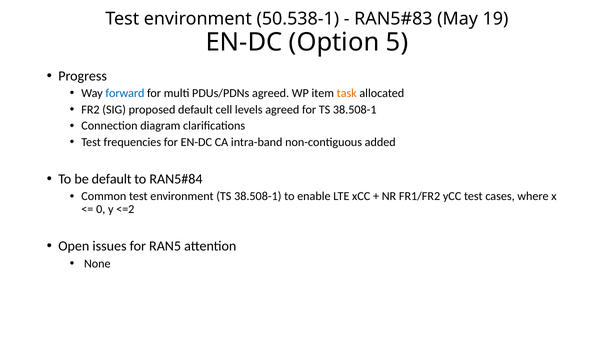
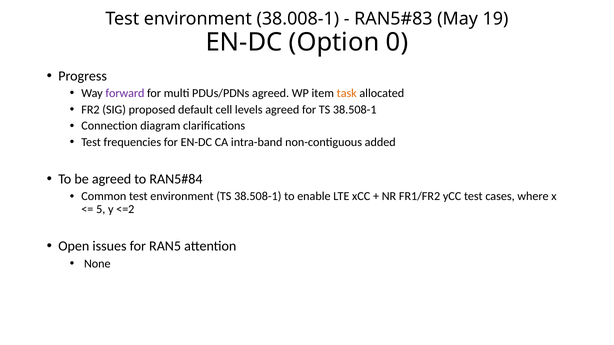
50.538-1: 50.538-1 -> 38.008-1
5: 5 -> 0
forward colour: blue -> purple
be default: default -> agreed
0: 0 -> 5
